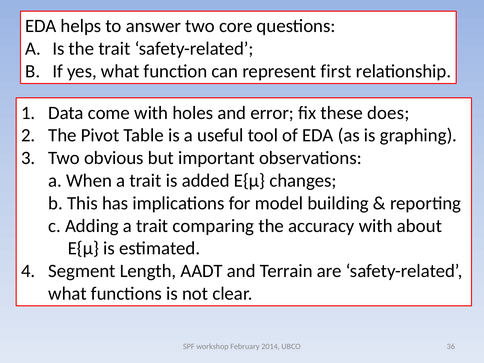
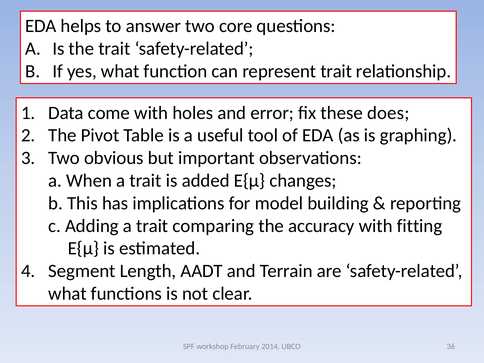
represent first: first -> trait
about: about -> fitting
